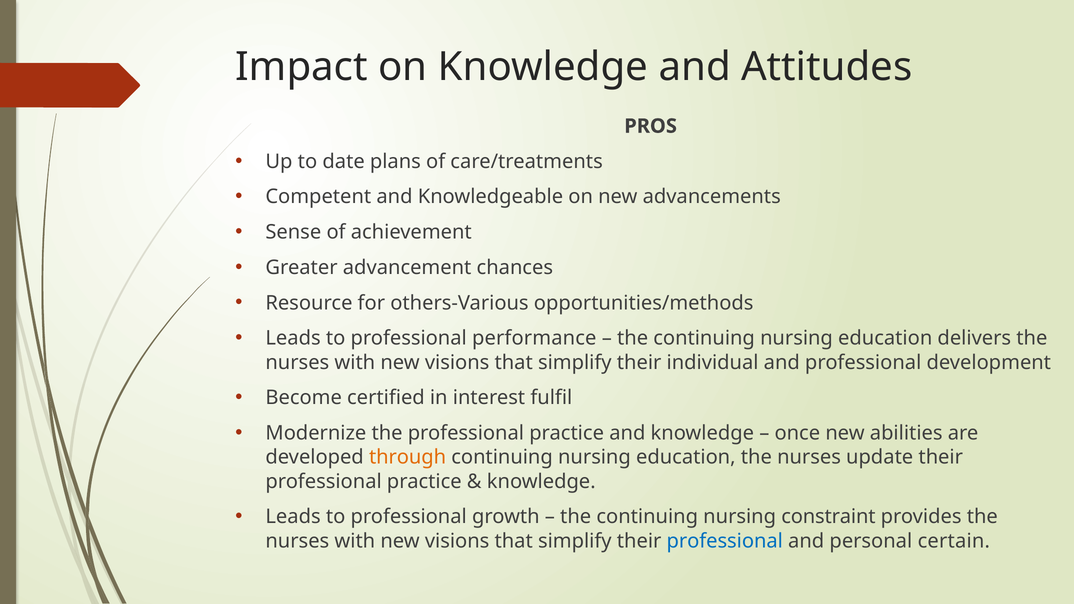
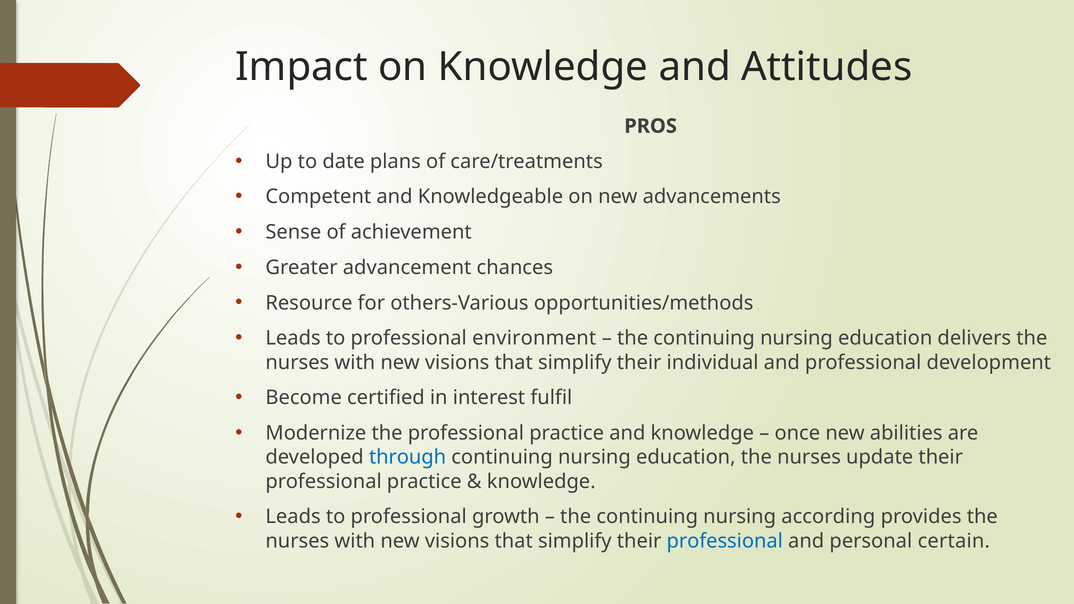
performance: performance -> environment
through colour: orange -> blue
constraint: constraint -> according
